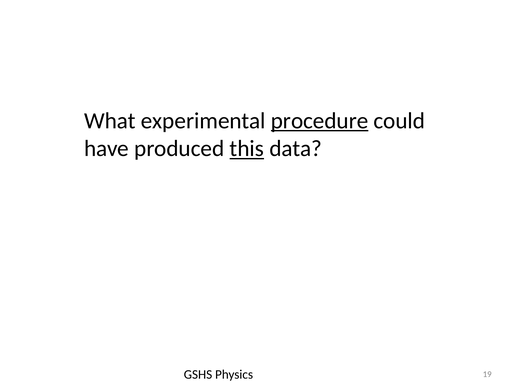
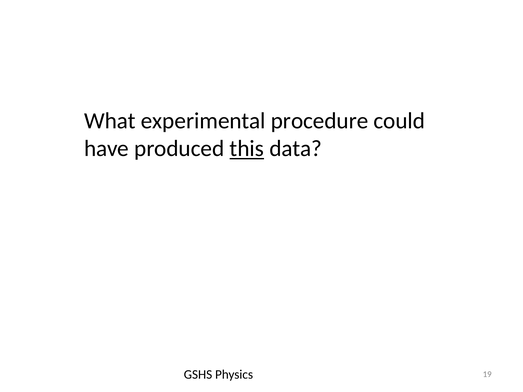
procedure underline: present -> none
